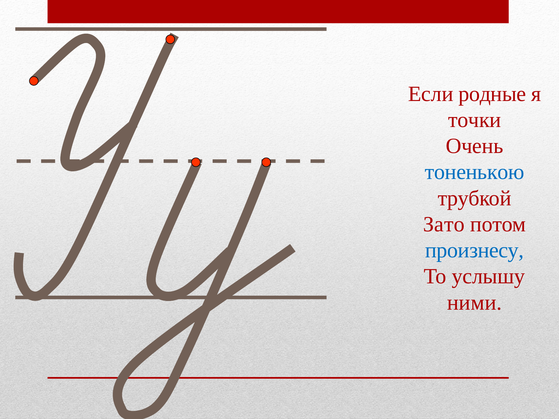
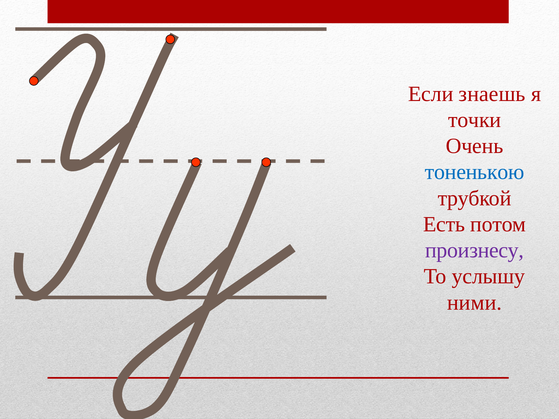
родные: родные -> знаешь
Зато: Зато -> Есть
произнесу colour: blue -> purple
